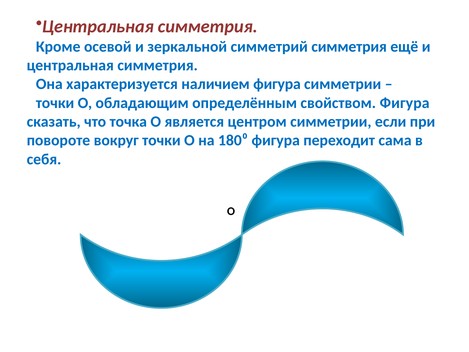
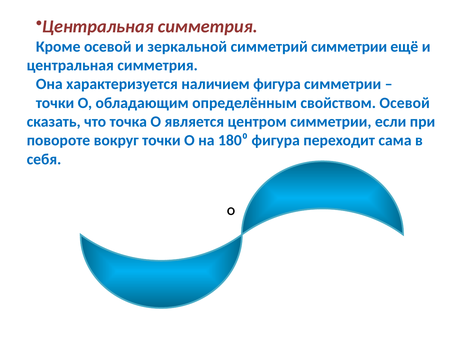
симметрий симметрия: симметрия -> симметрии
свойством Фигура: Фигура -> Осевой
